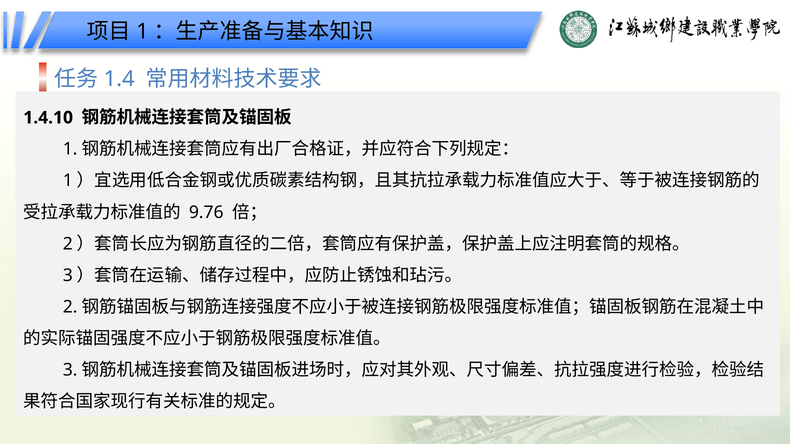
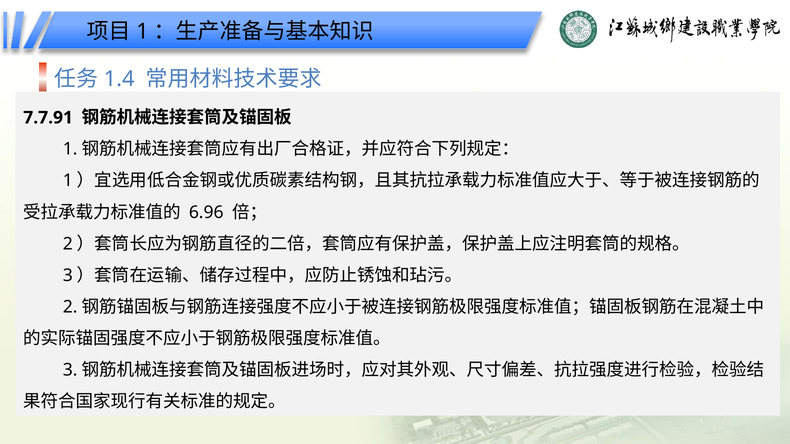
1.4.10: 1.4.10 -> 7.7.91
9.76: 9.76 -> 6.96
